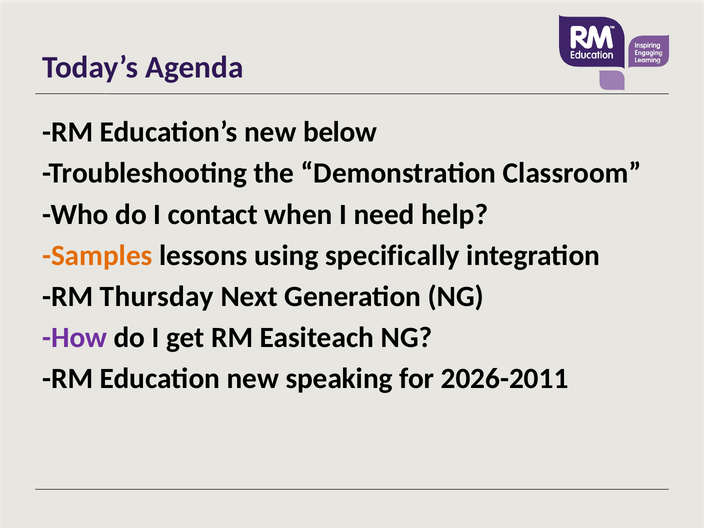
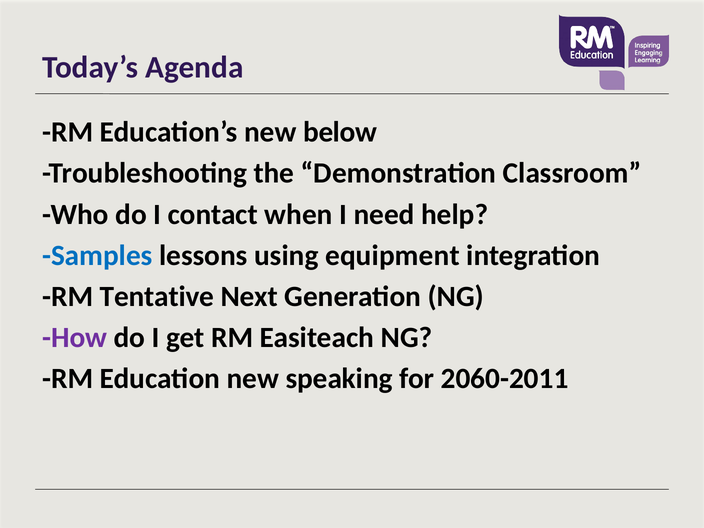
Samples colour: orange -> blue
specifically: specifically -> equipment
Thursday: Thursday -> Tentative
2026-2011: 2026-2011 -> 2060-2011
